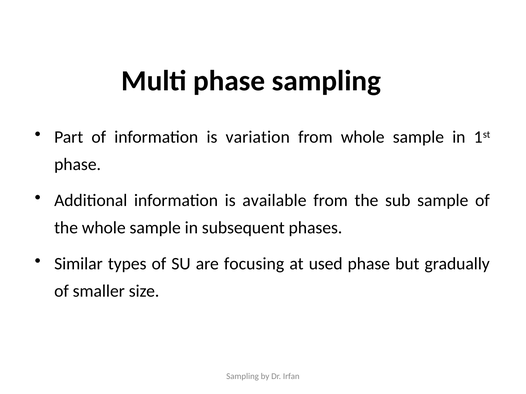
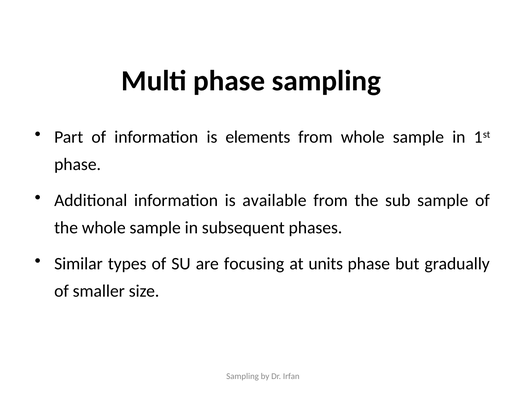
variation: variation -> elements
used: used -> units
